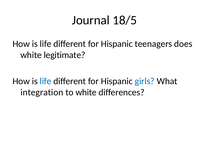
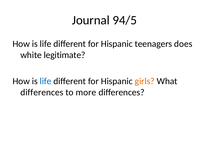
18/5: 18/5 -> 94/5
girls colour: blue -> orange
integration at (42, 92): integration -> differences
to white: white -> more
